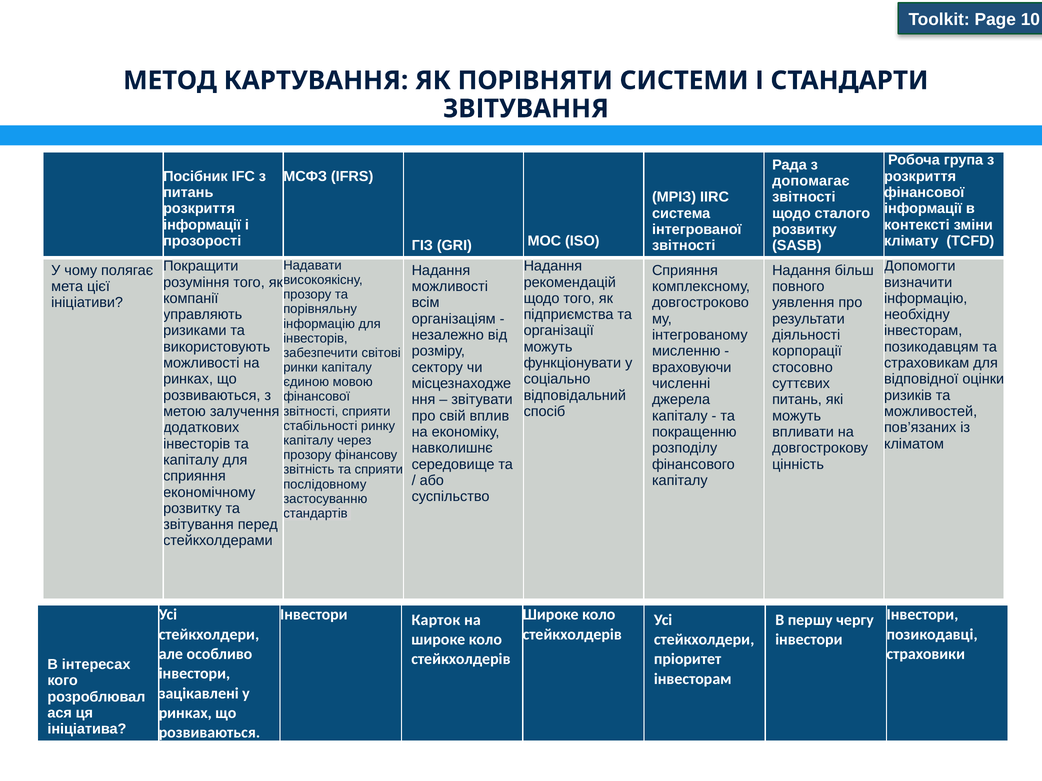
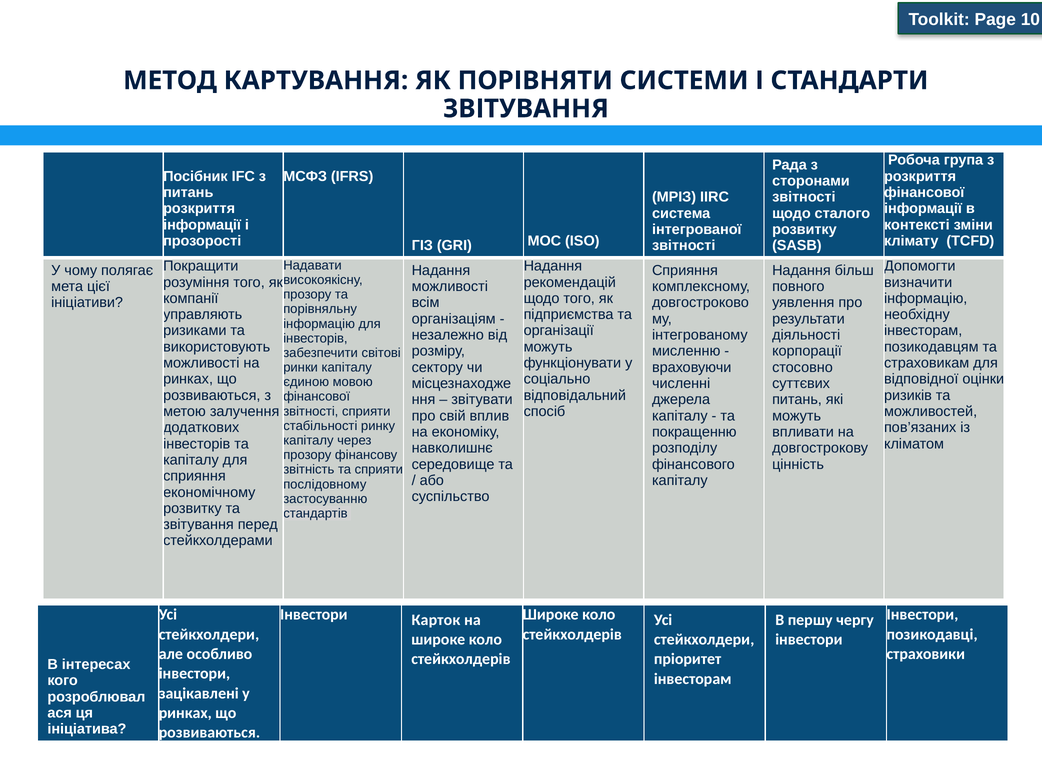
допомагає: допомагає -> сторонами
